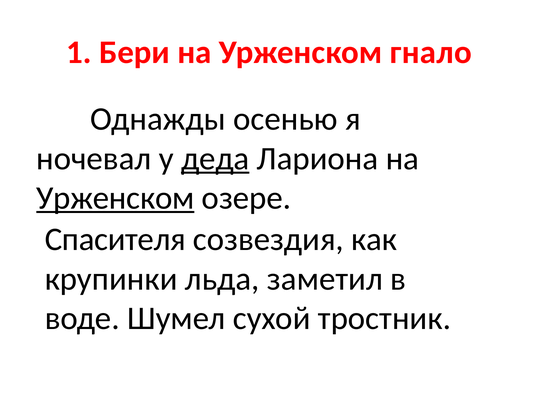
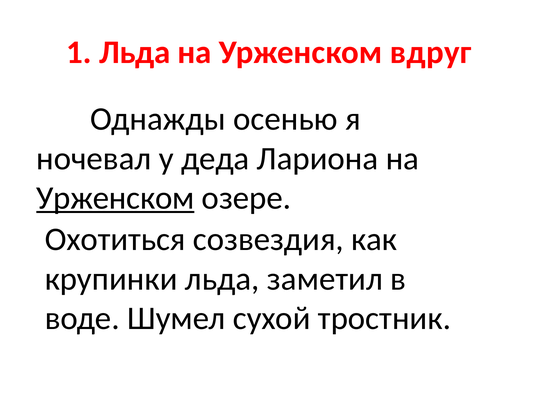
1 Бери: Бери -> Льда
гнало: гнало -> вдруг
деда underline: present -> none
Спасителя: Спасителя -> Охотиться
